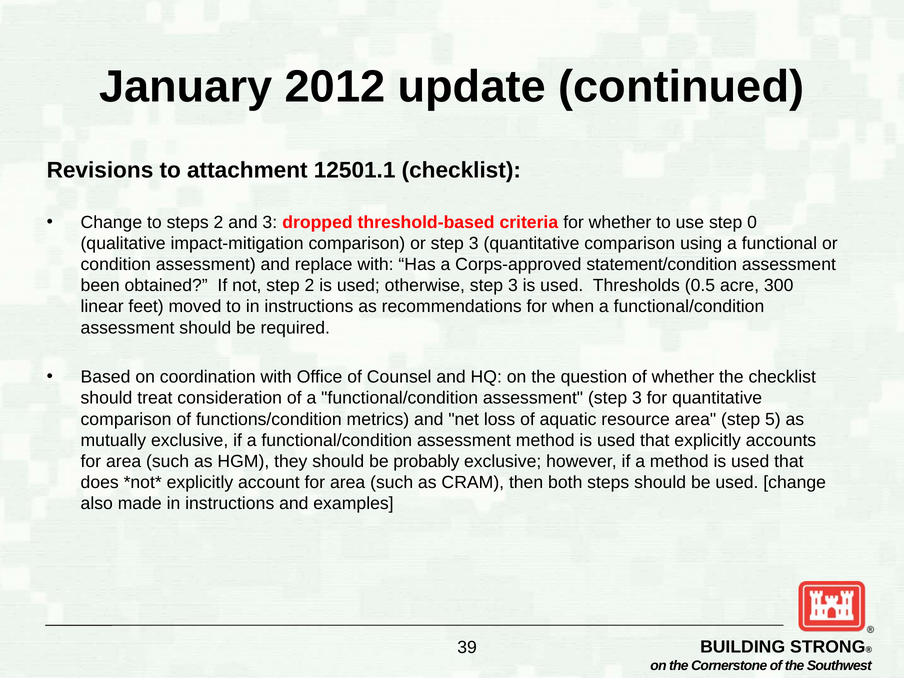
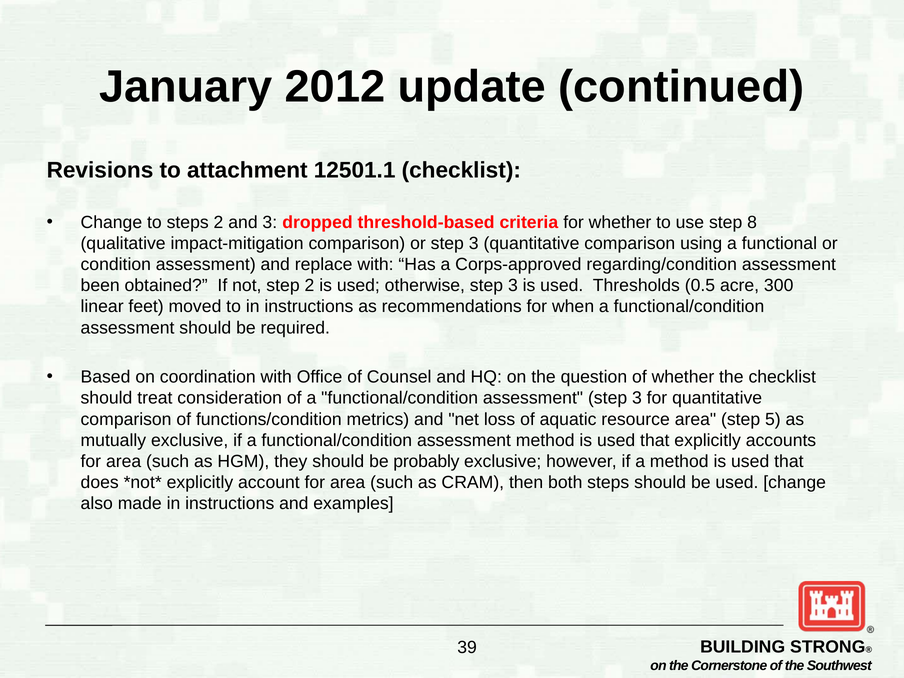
0: 0 -> 8
statement/condition: statement/condition -> regarding/condition
